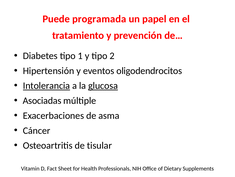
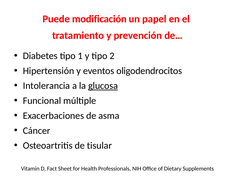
programada: programada -> modificación
Intolerancia underline: present -> none
Asociadas: Asociadas -> Funcional
